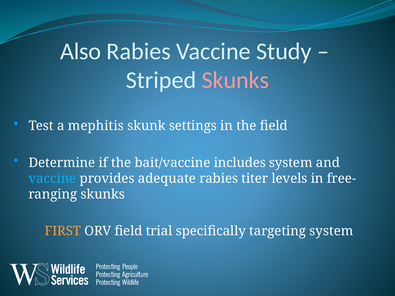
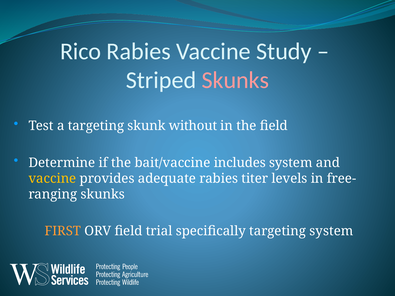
Also: Also -> Rico
a mephitis: mephitis -> targeting
settings: settings -> without
vaccine at (52, 179) colour: light blue -> yellow
